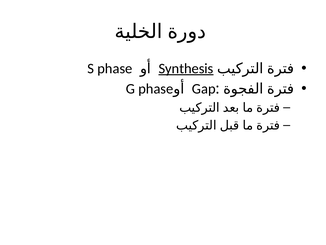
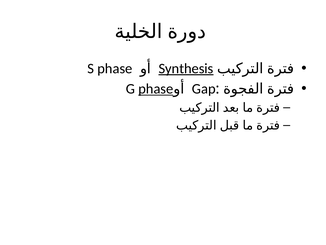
phase at (156, 89) underline: none -> present
